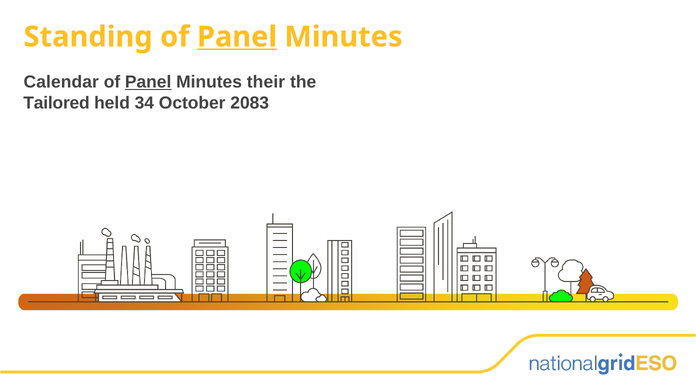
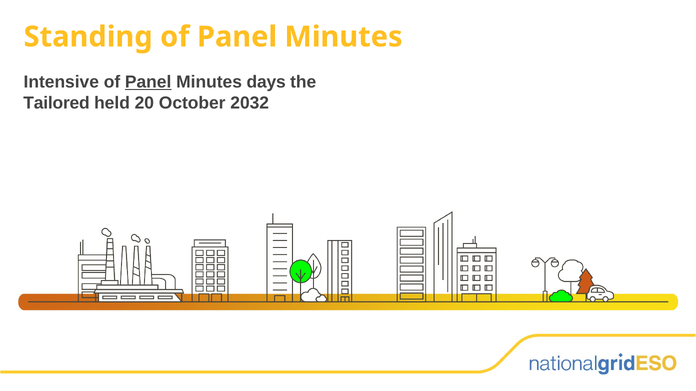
Panel at (237, 37) underline: present -> none
Calendar: Calendar -> Intensive
their: their -> days
34: 34 -> 20
2083: 2083 -> 2032
